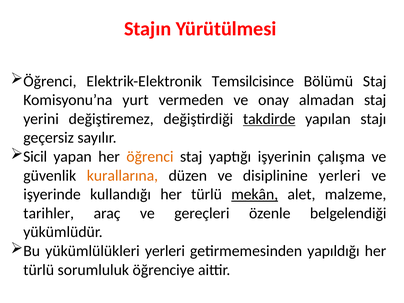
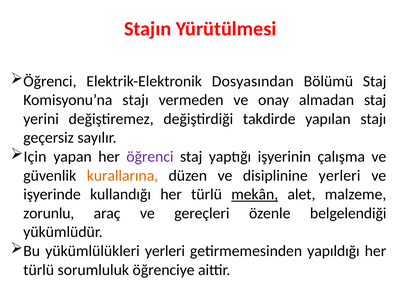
Temsilcisince: Temsilcisince -> Dosyasından
Komisyonu’na yurt: yurt -> stajı
takdirde underline: present -> none
Sicil: Sicil -> Için
öğrenci at (150, 157) colour: orange -> purple
tarihler: tarihler -> zorunlu
